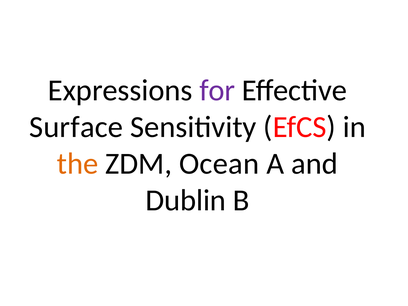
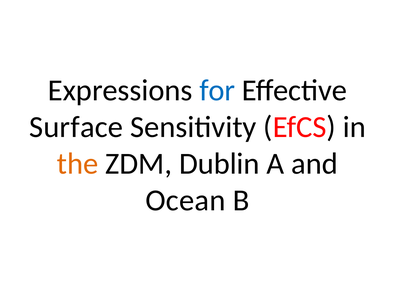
for colour: purple -> blue
Ocean: Ocean -> Dublin
Dublin: Dublin -> Ocean
